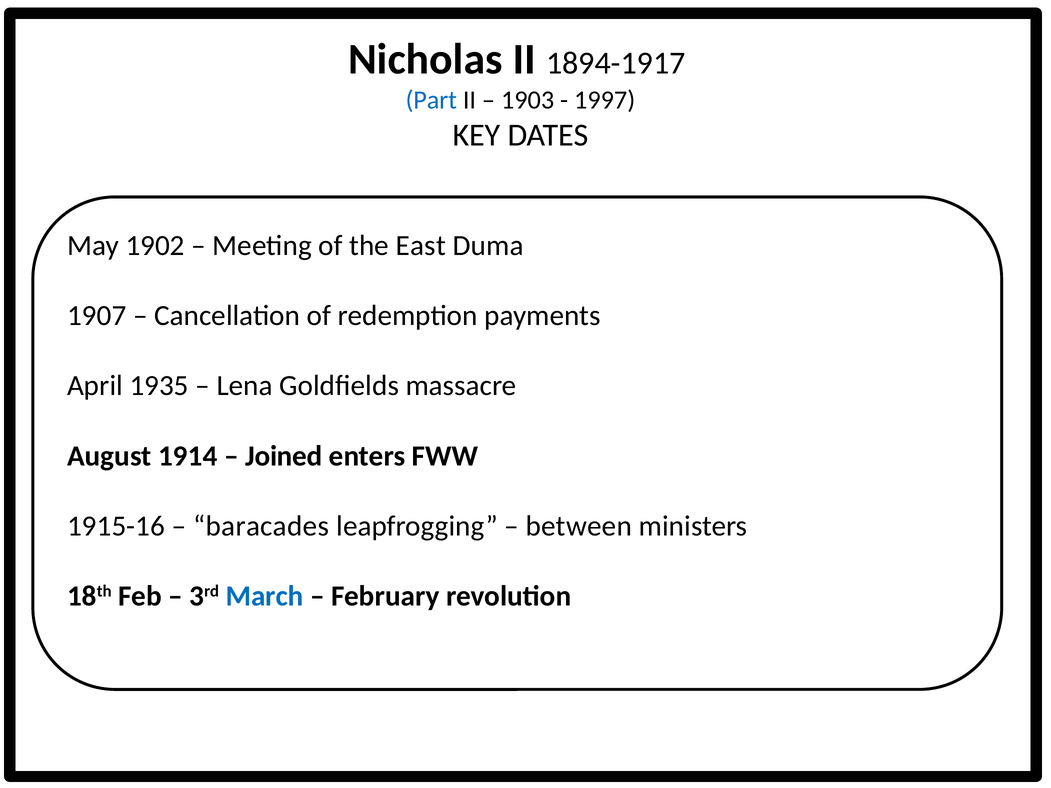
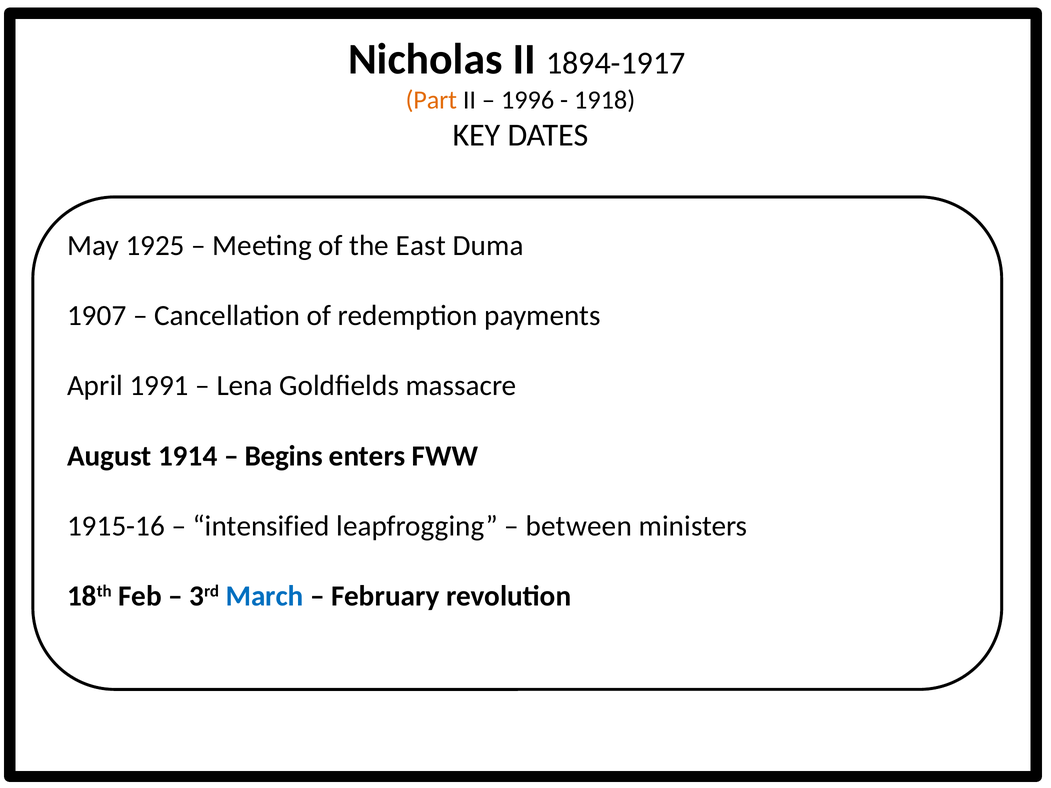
Part colour: blue -> orange
1903: 1903 -> 1996
1997: 1997 -> 1918
1902: 1902 -> 1925
1935: 1935 -> 1991
Joined: Joined -> Begins
baracades: baracades -> intensified
